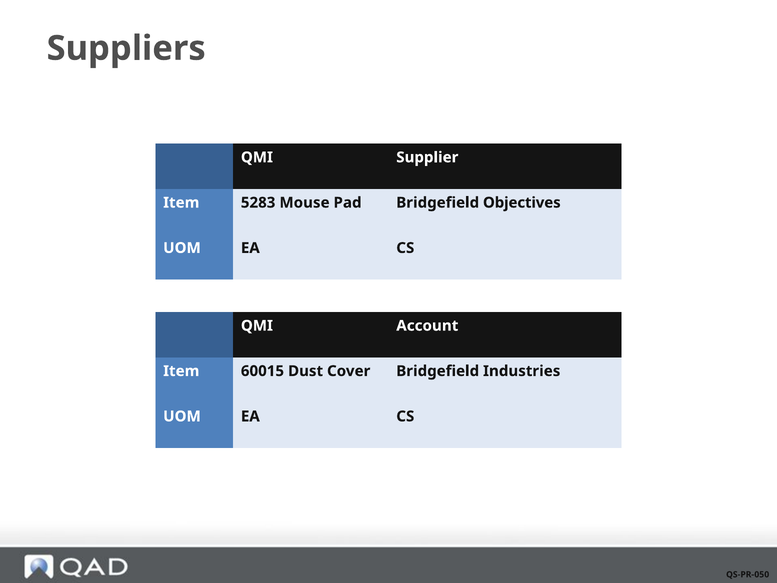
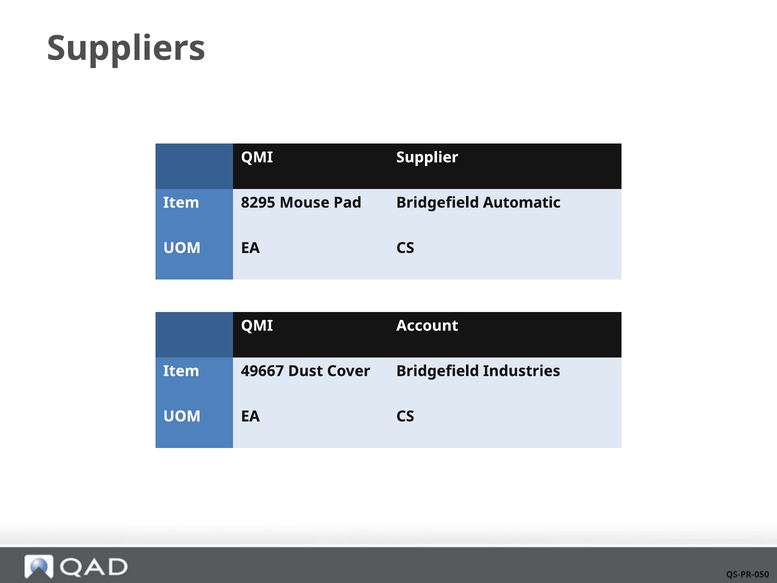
5283: 5283 -> 8295
Objectives: Objectives -> Automatic
60015: 60015 -> 49667
